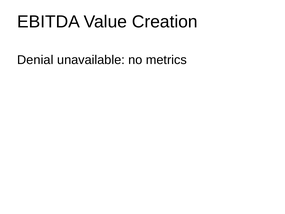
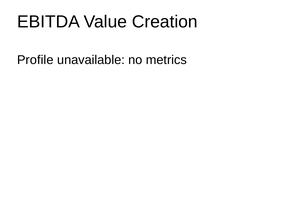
Denial: Denial -> Profile
